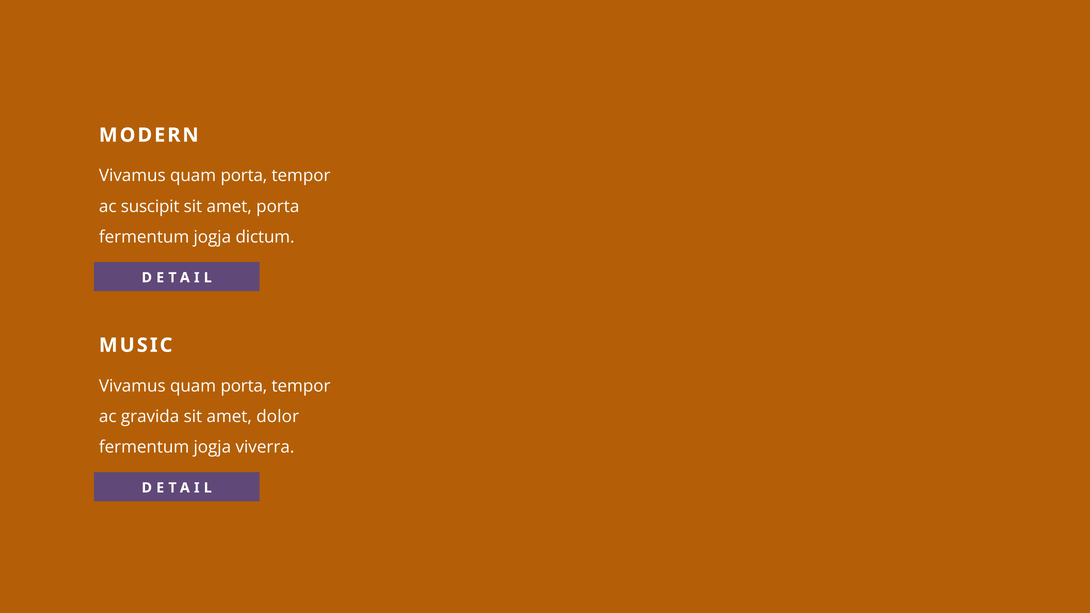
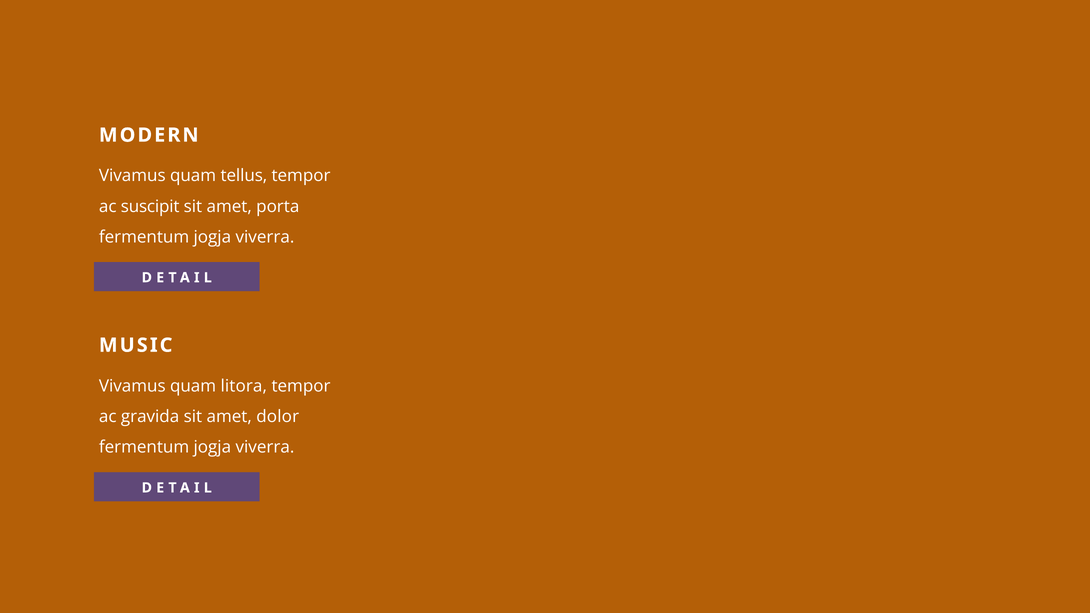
porta at (244, 176): porta -> tellus
dictum at (265, 237): dictum -> viverra
porta at (244, 386): porta -> litora
